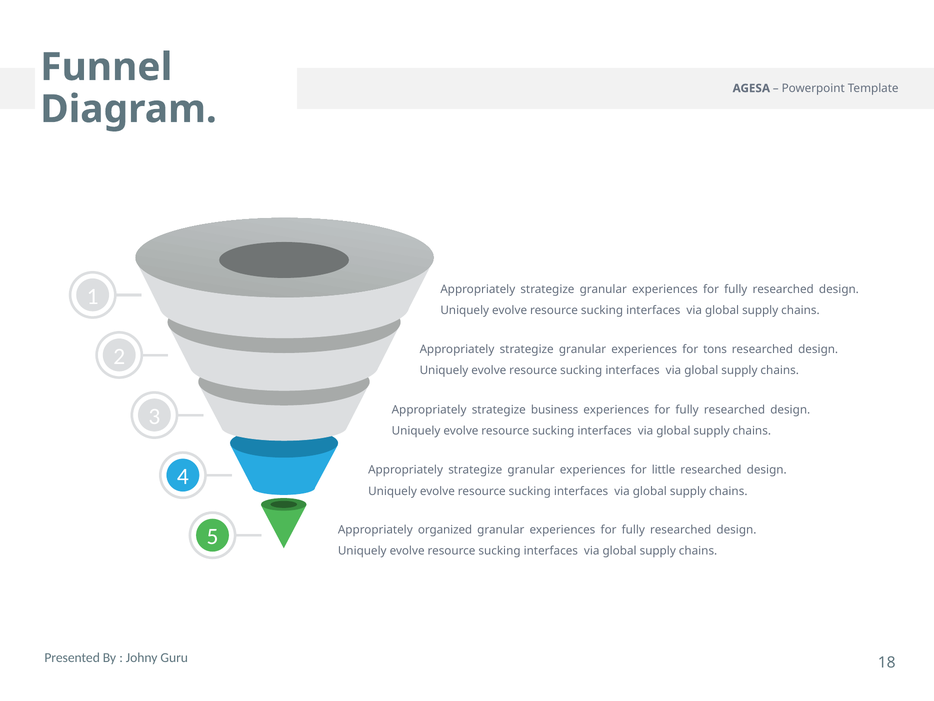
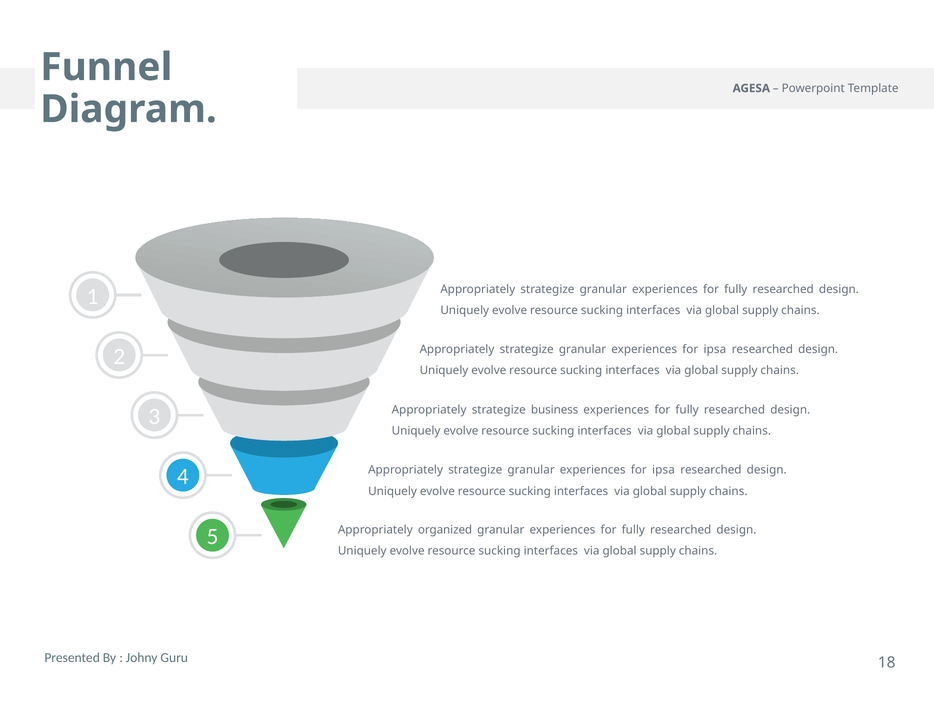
tons at (715, 349): tons -> ipsa
little at (664, 470): little -> ipsa
